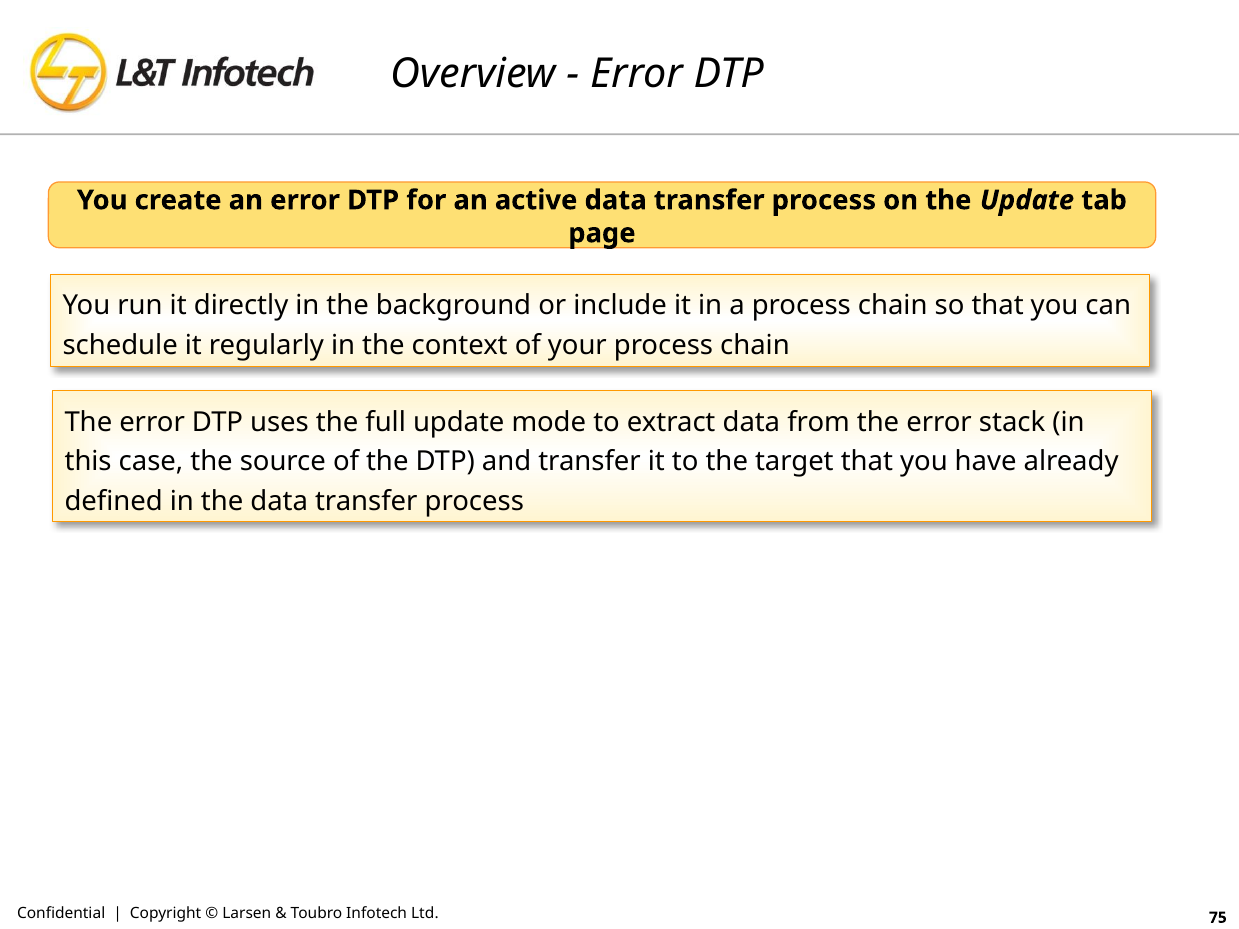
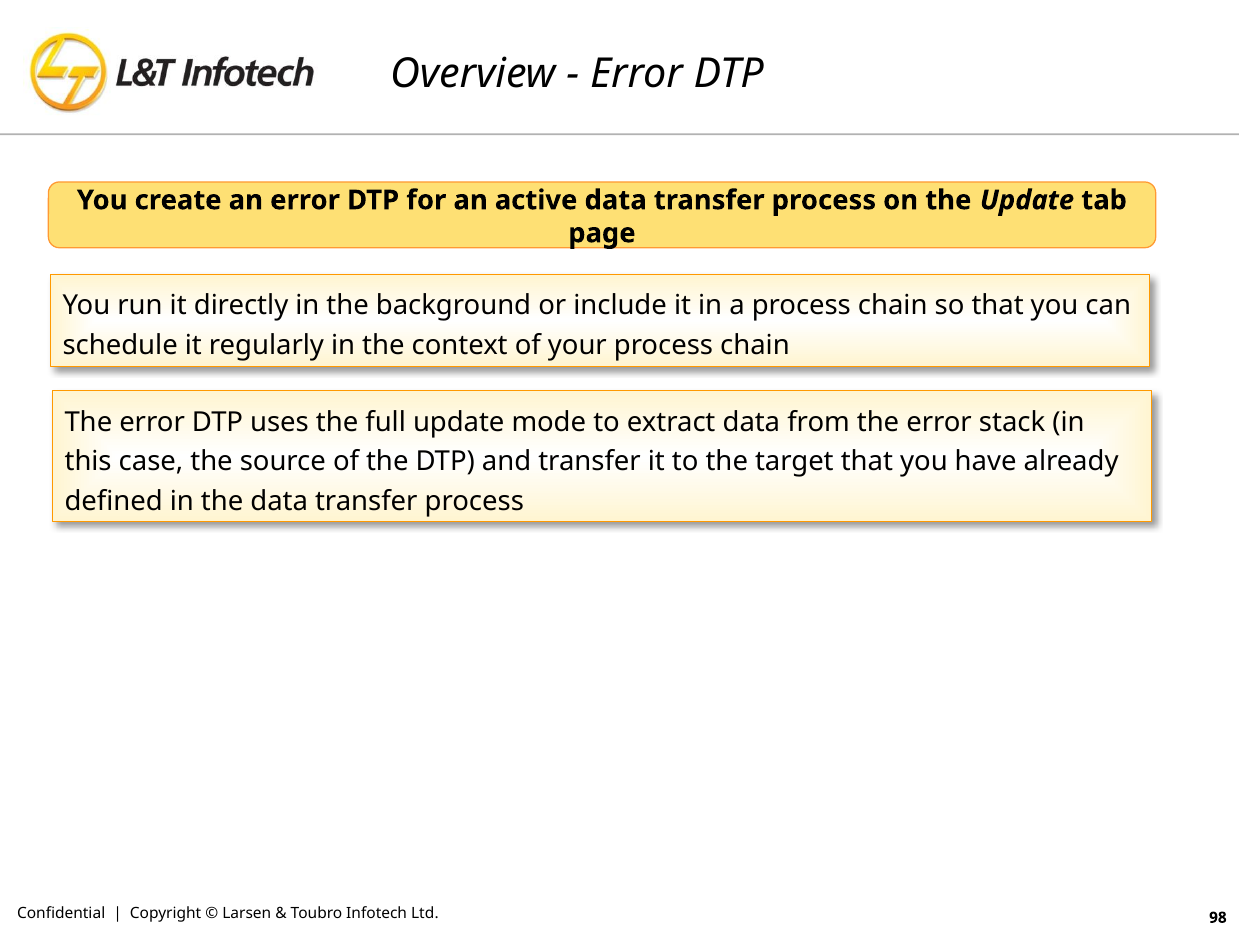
75: 75 -> 98
